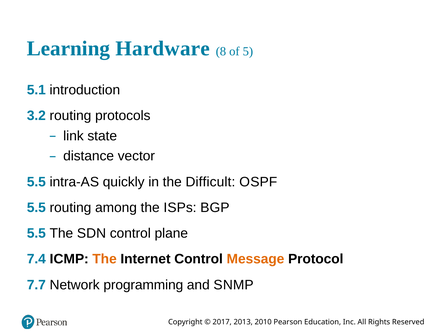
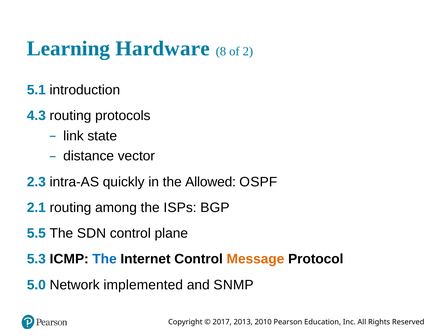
5: 5 -> 2
3.2: 3.2 -> 4.3
5.5 at (36, 182): 5.5 -> 2.3
Difficult: Difficult -> Allowed
5.5 at (36, 208): 5.5 -> 2.1
7.4: 7.4 -> 5.3
The at (105, 259) colour: orange -> blue
7.7: 7.7 -> 5.0
programming: programming -> implemented
